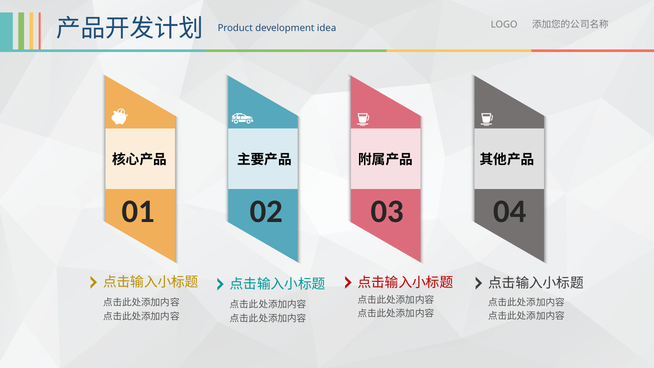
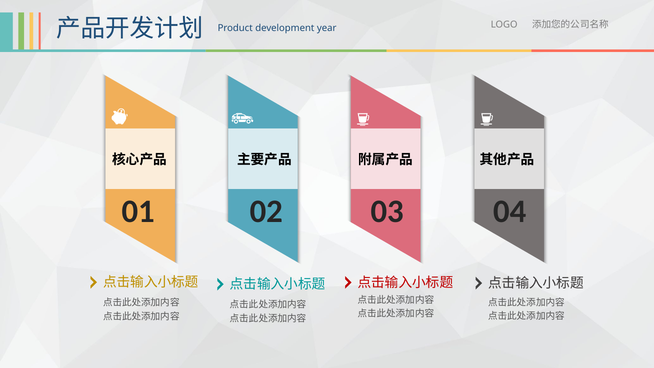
idea: idea -> year
